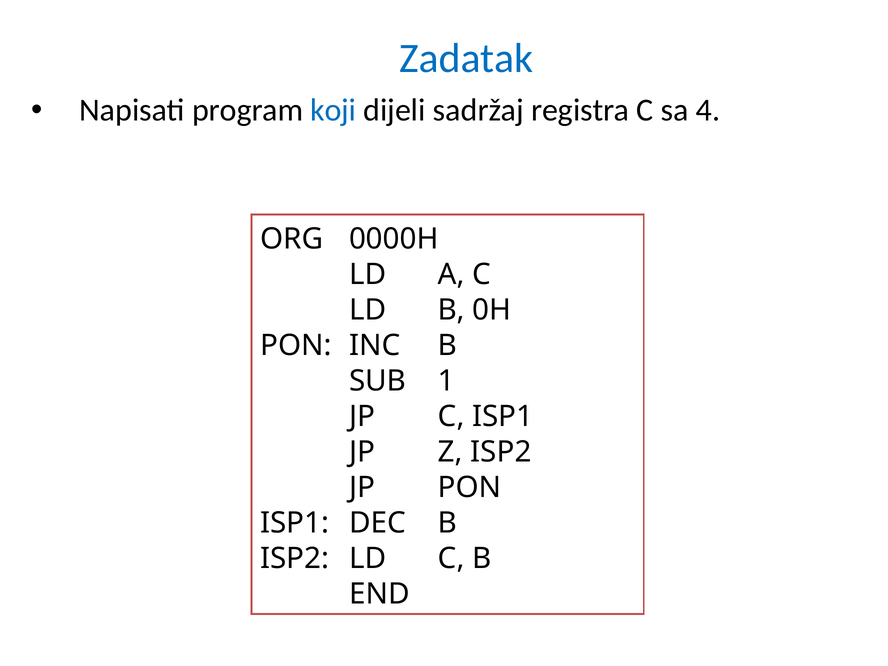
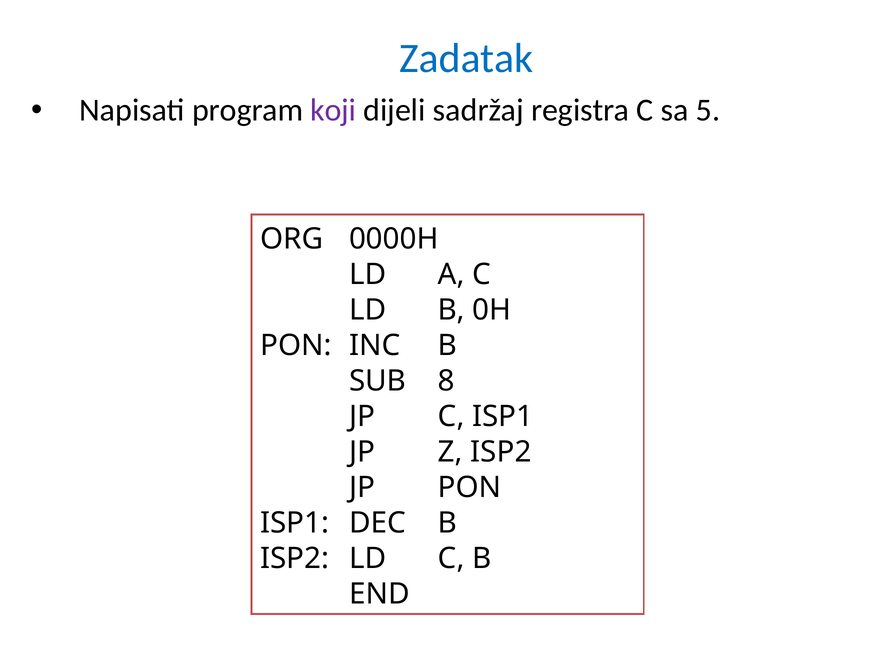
koji colour: blue -> purple
4: 4 -> 5
1: 1 -> 8
